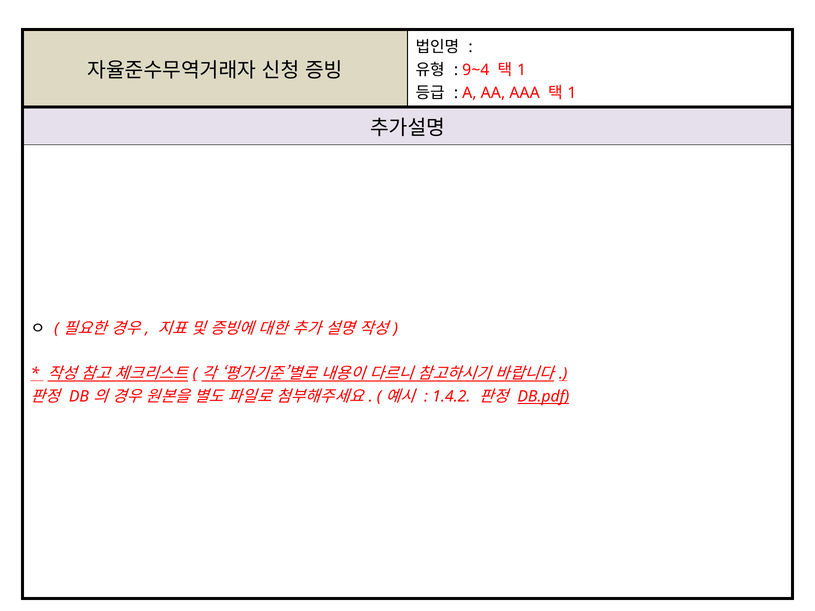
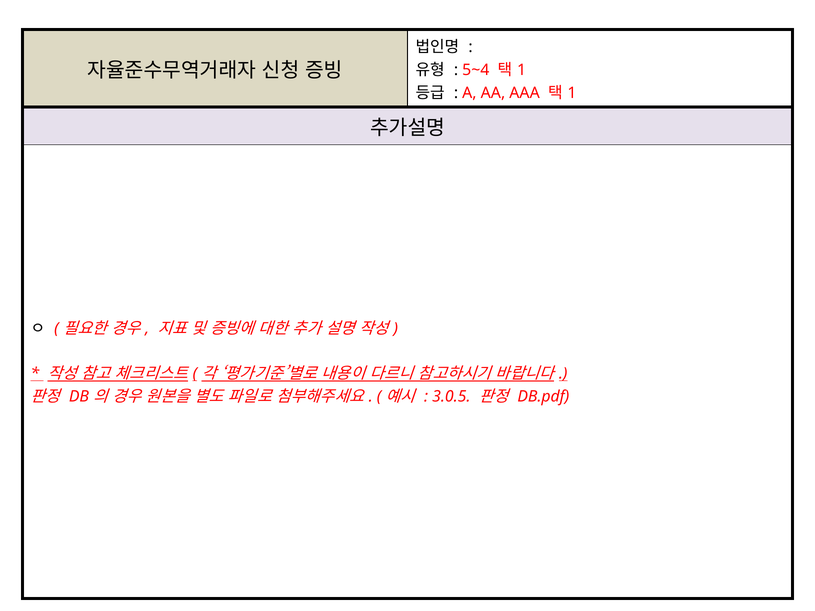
9~4: 9~4 -> 5~4
1.4.2: 1.4.2 -> 3.0.5
DB.pdf underline: present -> none
